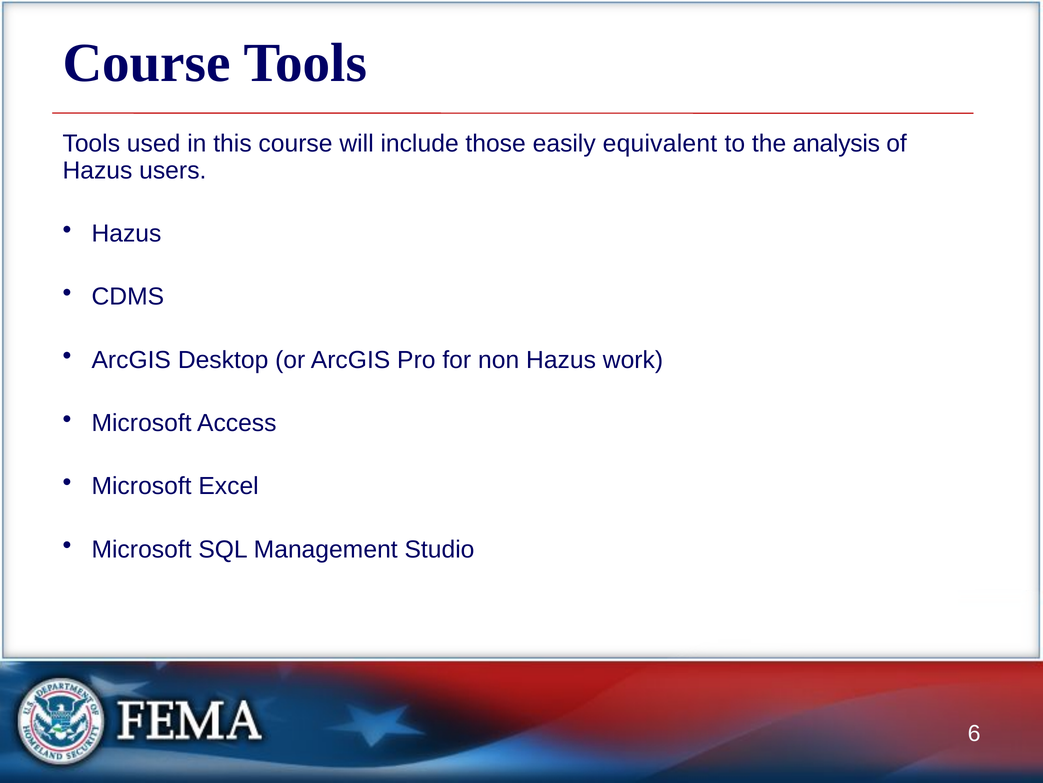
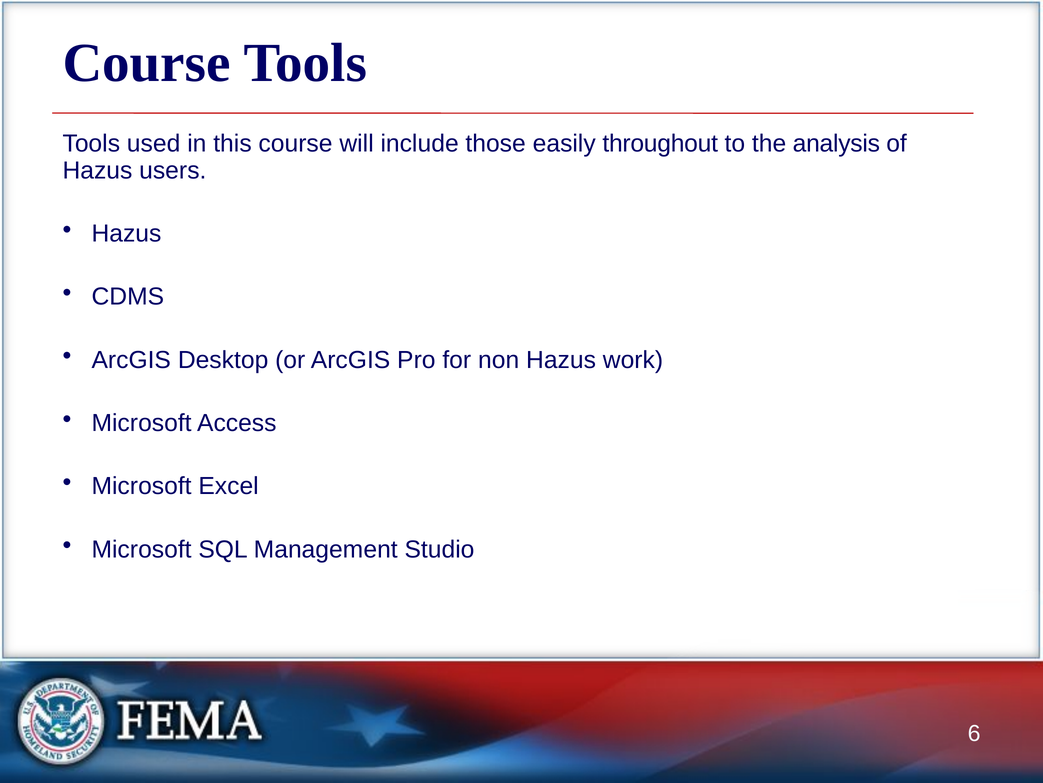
equivalent: equivalent -> throughout
